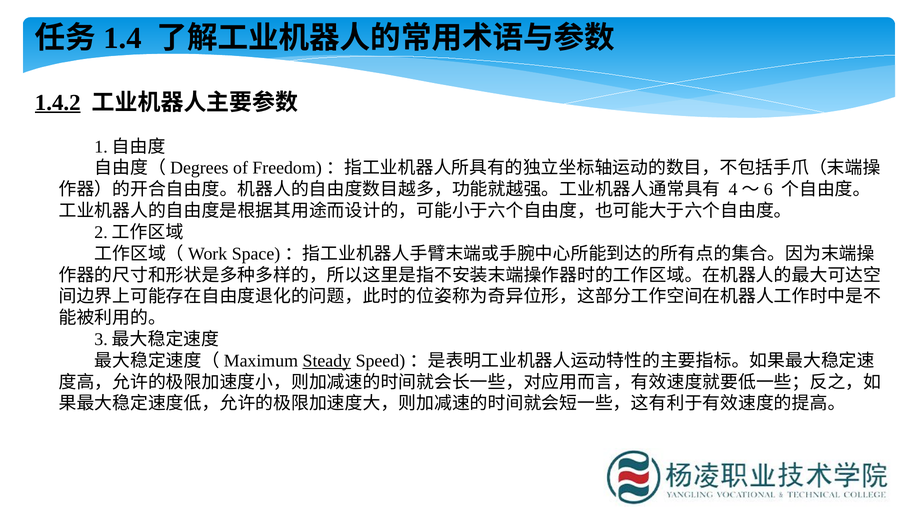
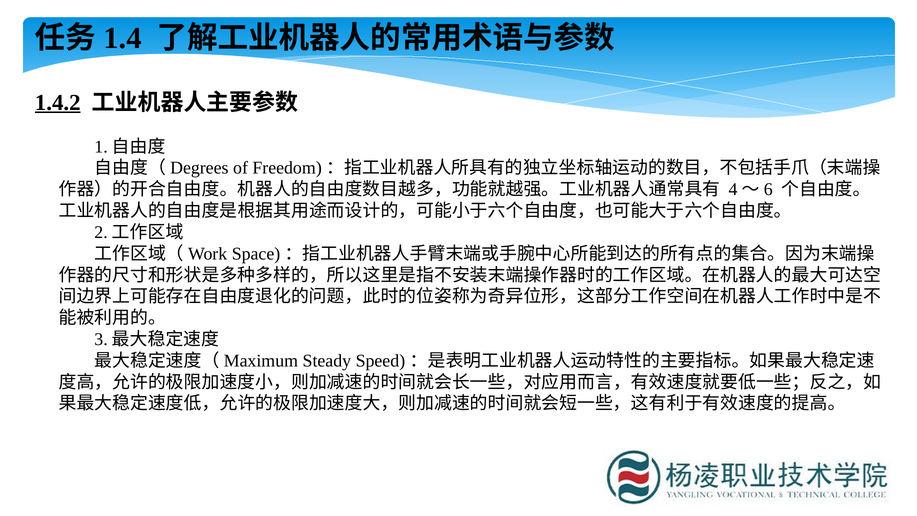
Steady underline: present -> none
